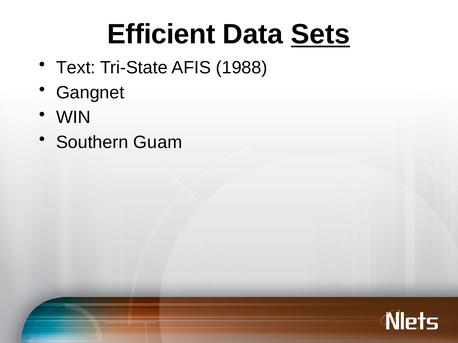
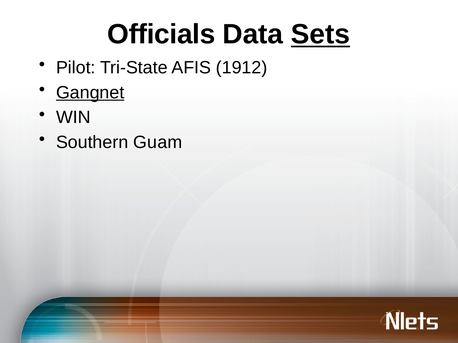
Efficient: Efficient -> Officials
Text: Text -> Pilot
1988: 1988 -> 1912
Gangnet underline: none -> present
